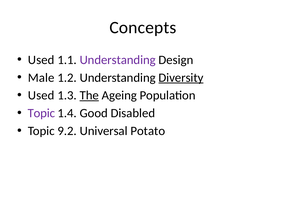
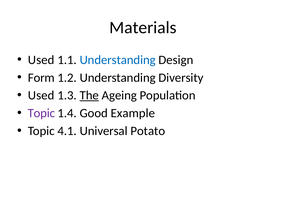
Concepts: Concepts -> Materials
Understanding at (118, 60) colour: purple -> blue
Male: Male -> Form
Diversity underline: present -> none
Disabled: Disabled -> Example
9.2: 9.2 -> 4.1
